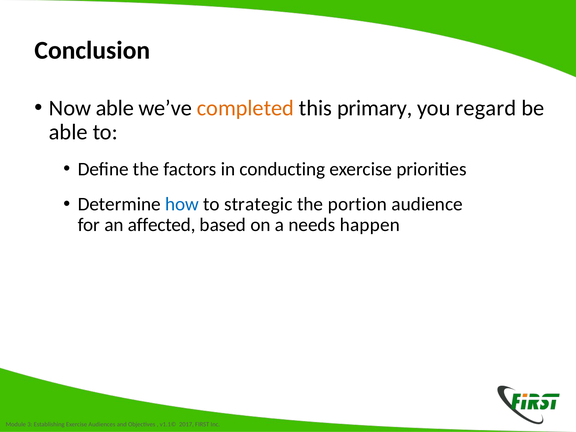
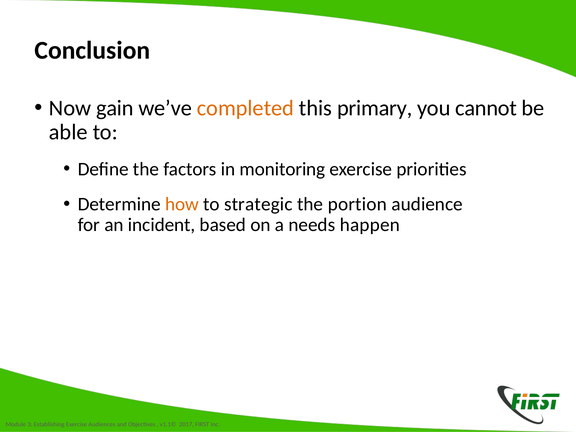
Now able: able -> gain
regard: regard -> cannot
conducting: conducting -> monitoring
how colour: blue -> orange
affected: affected -> incident
